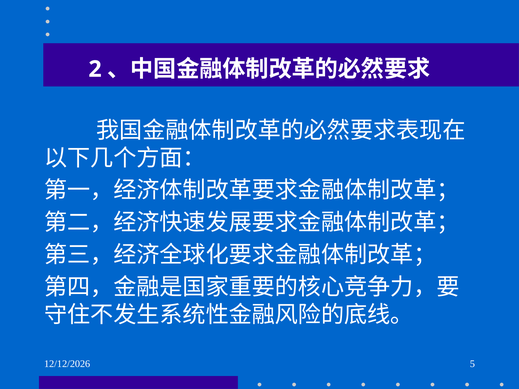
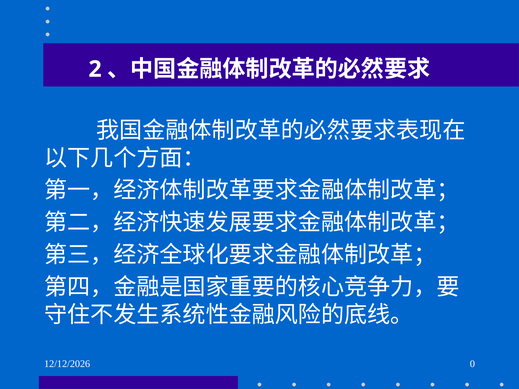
5: 5 -> 0
